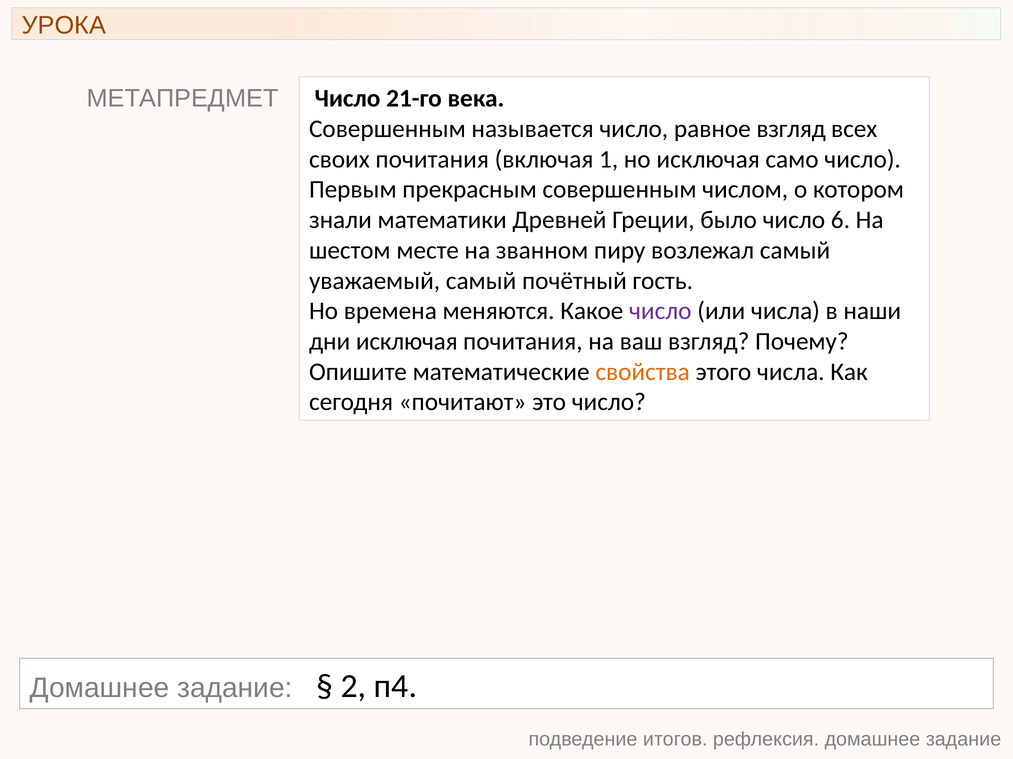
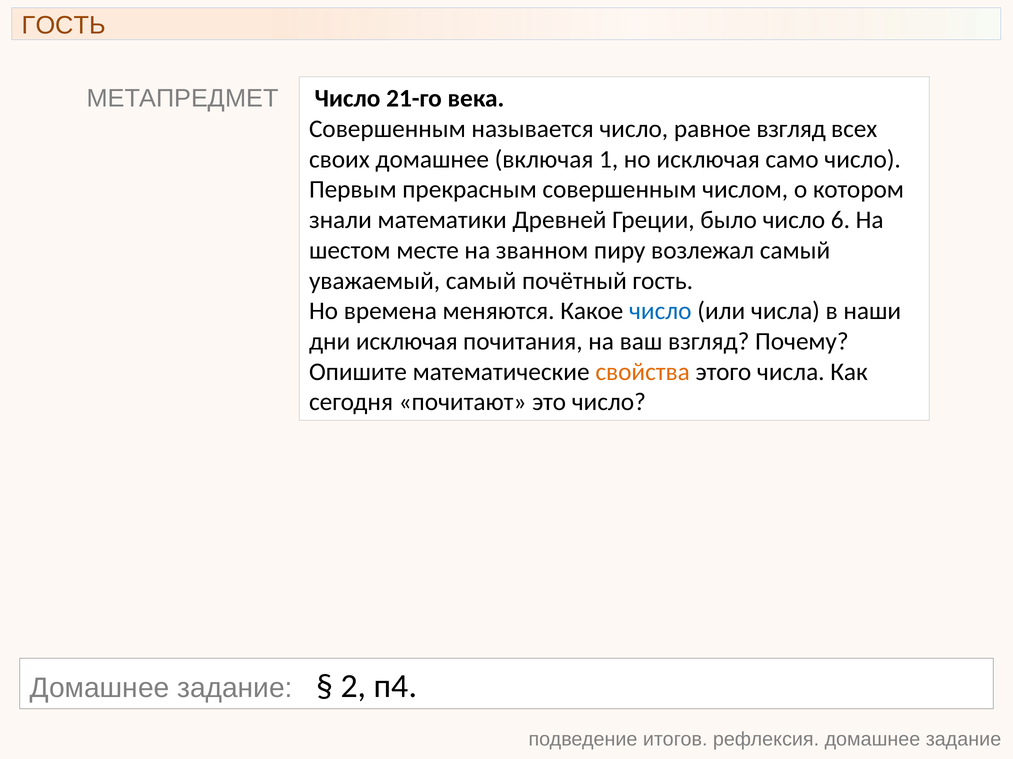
УРОКА at (64, 26): УРОКА -> ГОСТЬ
своих почитания: почитания -> домашнее
число at (660, 311) colour: purple -> blue
